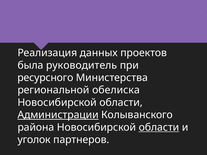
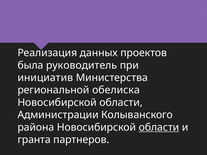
ресурсного: ресурсного -> инициатив
Администрации underline: present -> none
уголок: уголок -> гранта
